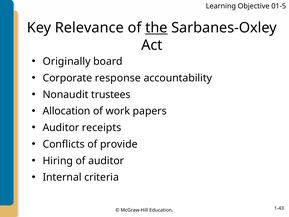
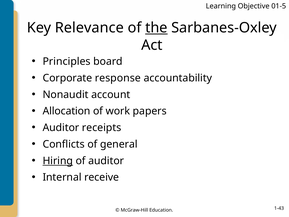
Originally: Originally -> Principles
trustees: trustees -> account
provide: provide -> general
Hiring underline: none -> present
criteria: criteria -> receive
